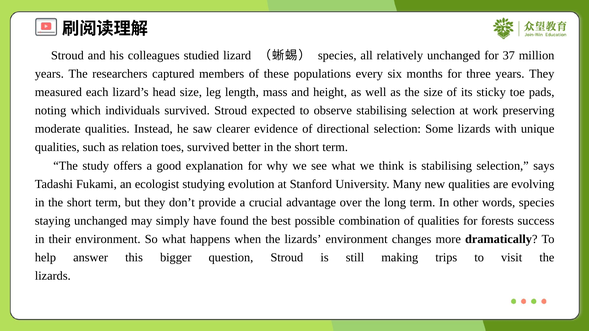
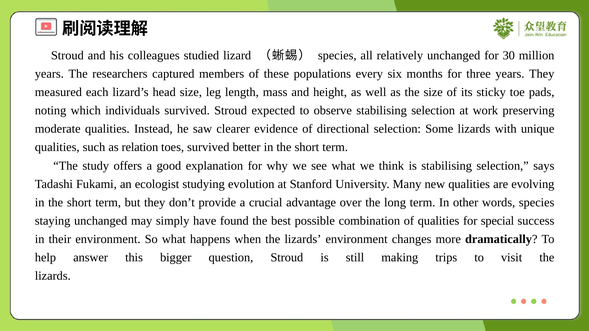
37: 37 -> 30
forests: forests -> special
